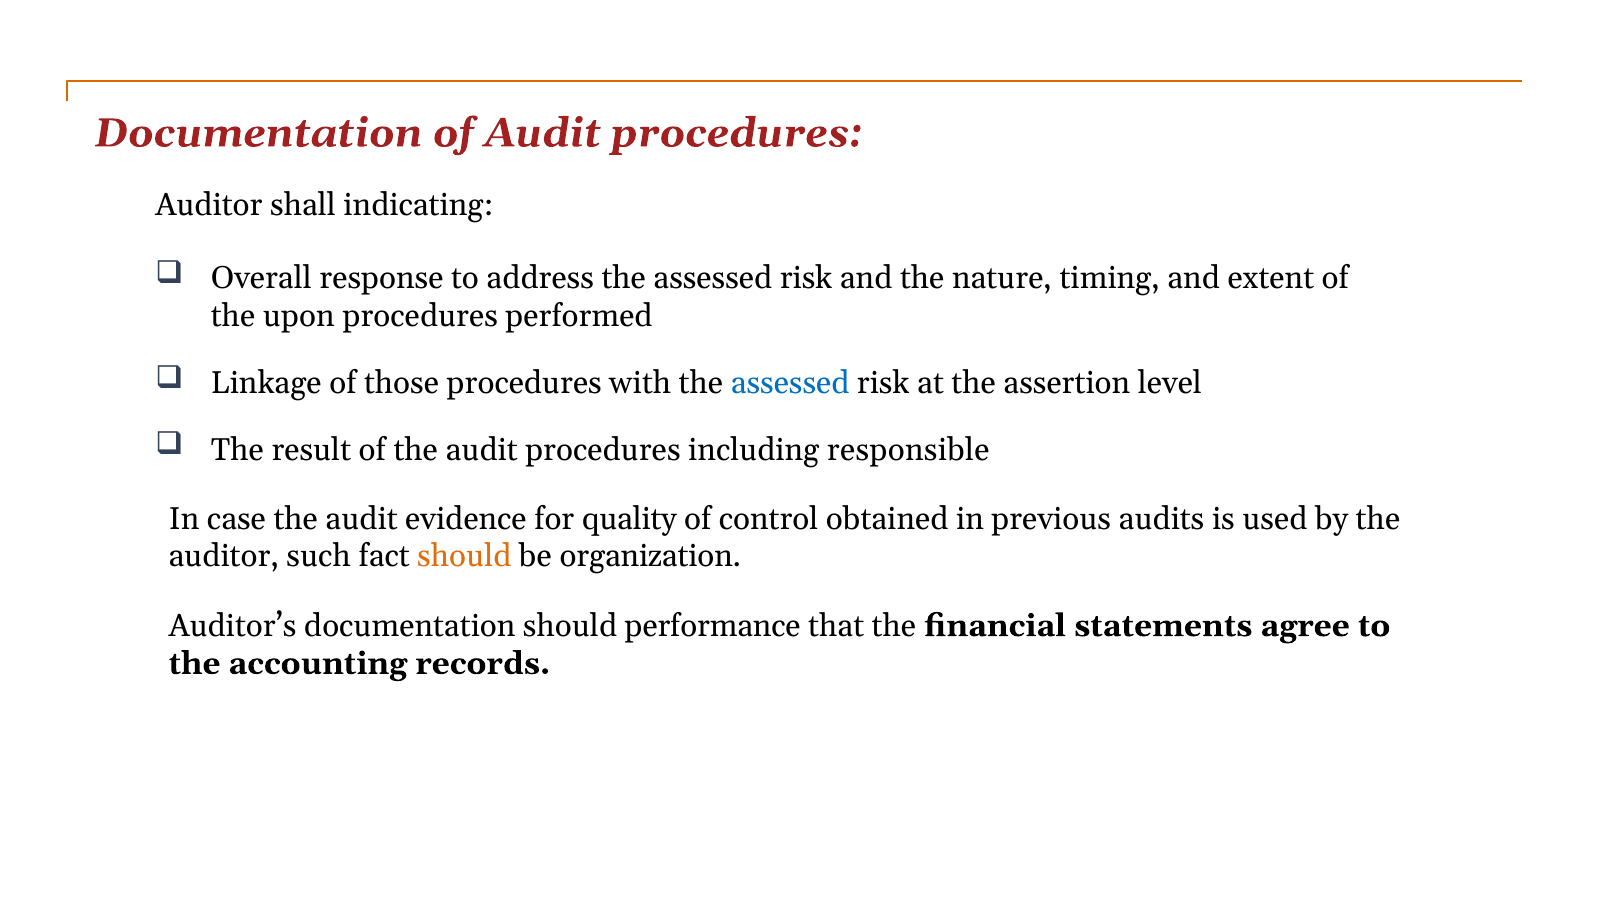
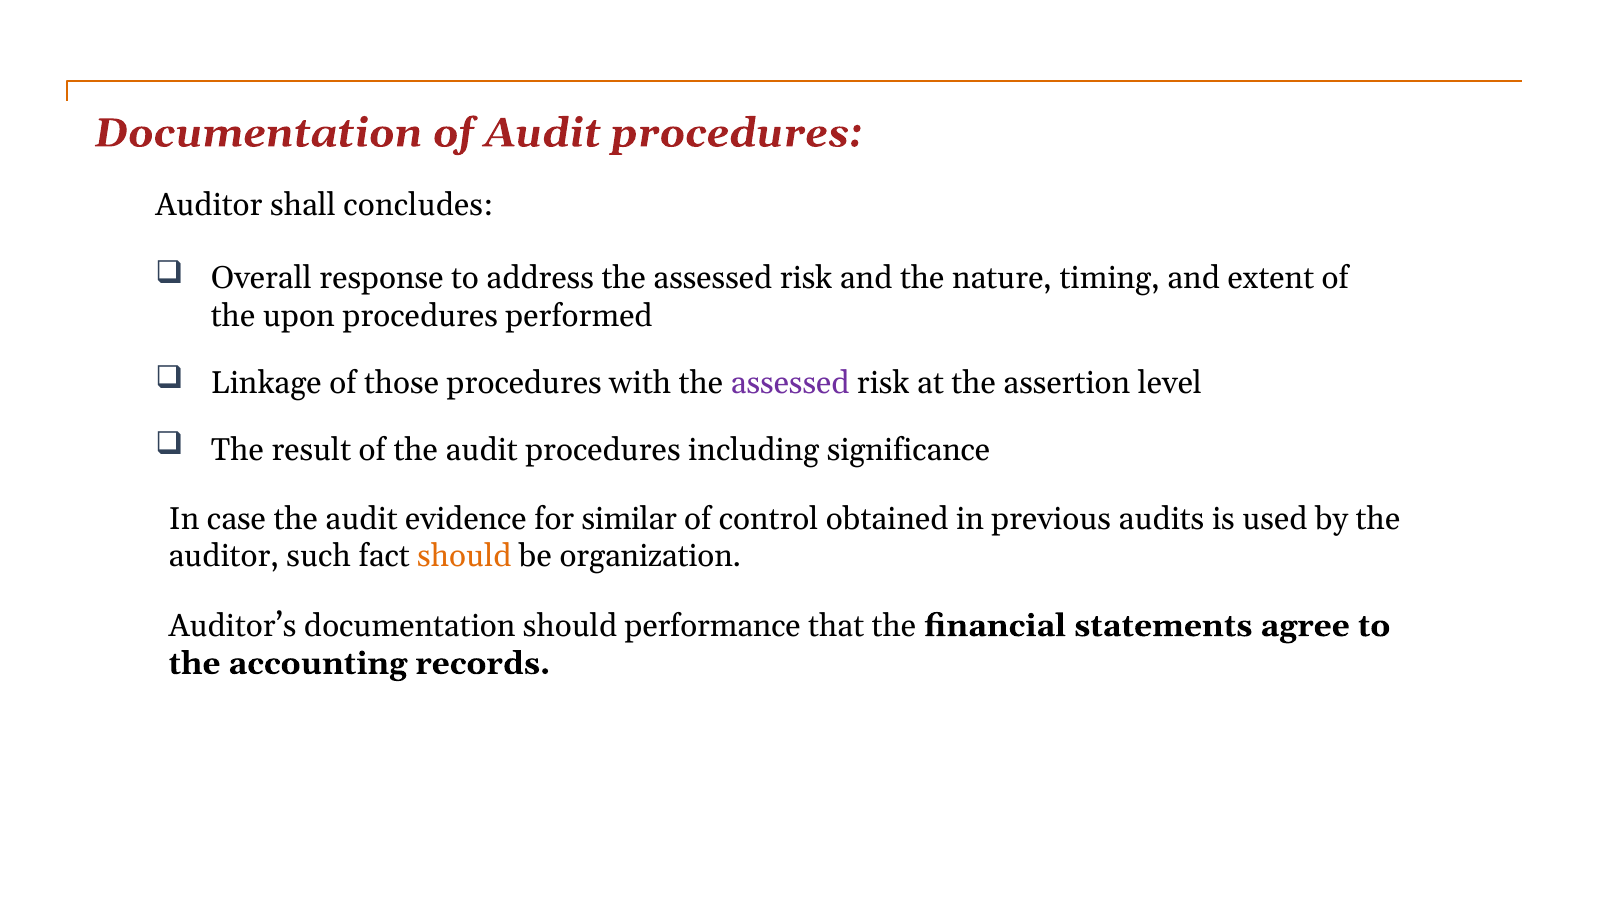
indicating: indicating -> concludes
assessed at (790, 383) colour: blue -> purple
responsible: responsible -> significance
quality: quality -> similar
